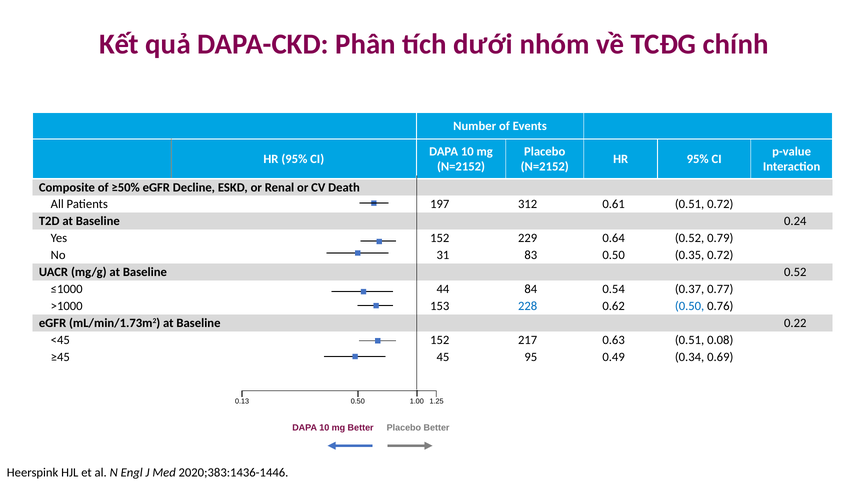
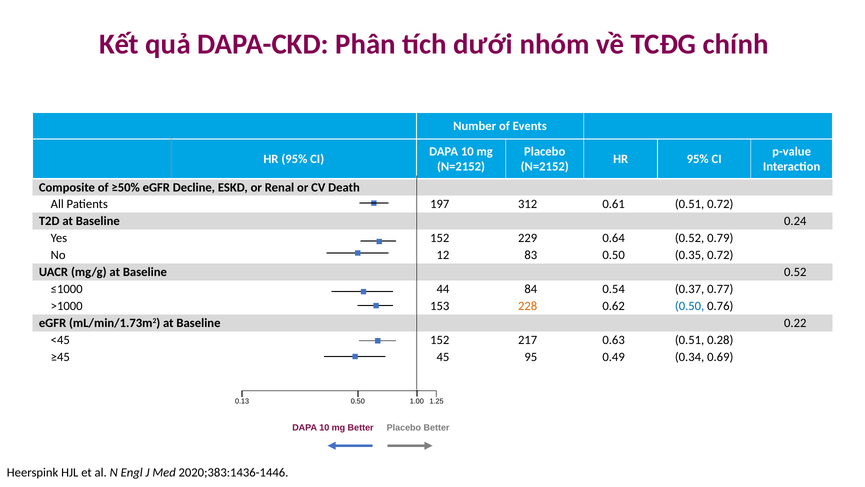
31: 31 -> 12
228 colour: blue -> orange
0.08: 0.08 -> 0.28
